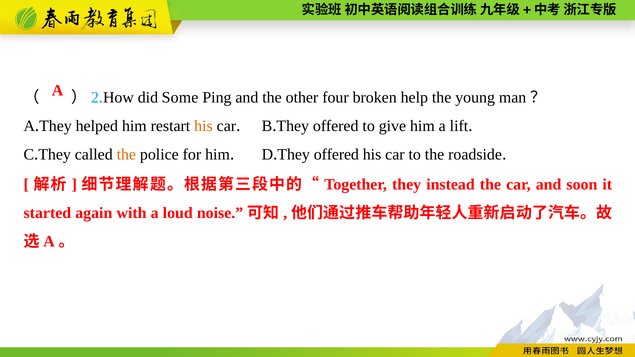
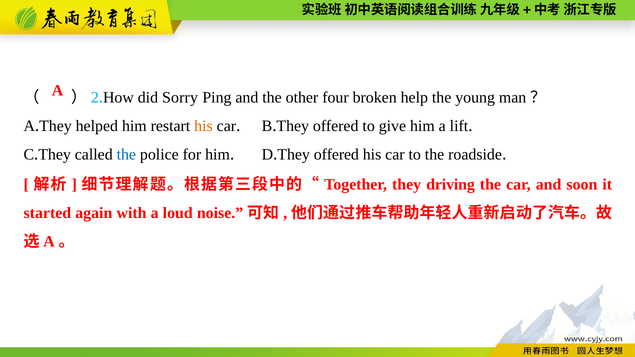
Some: Some -> Sorry
the at (126, 155) colour: orange -> blue
instead: instead -> driving
